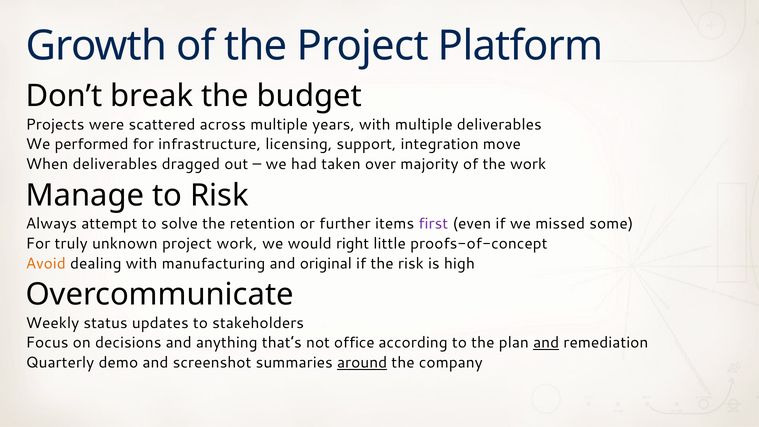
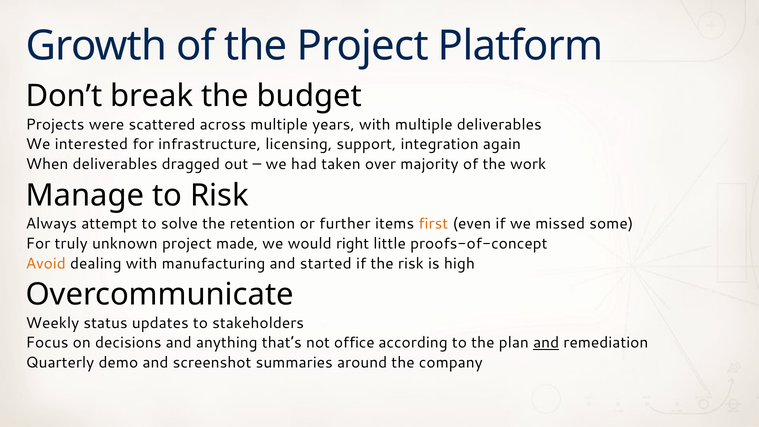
performed: performed -> interested
move: move -> again
first colour: purple -> orange
project work: work -> made
original: original -> started
around underline: present -> none
